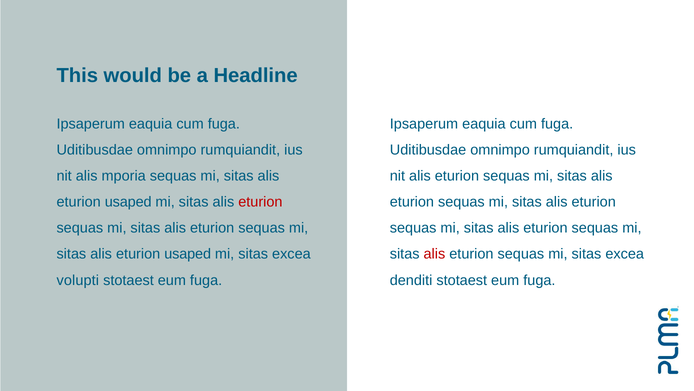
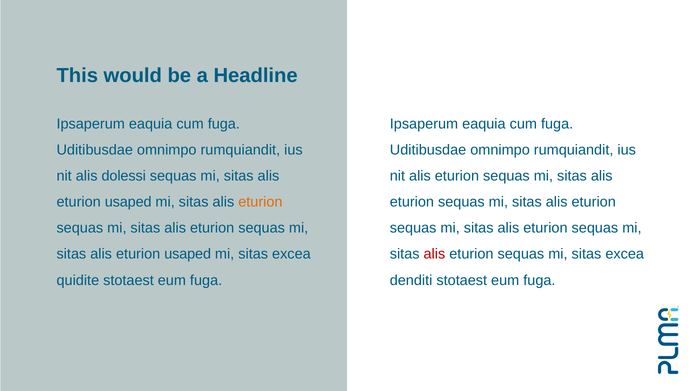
mporia: mporia -> dolessi
eturion at (260, 202) colour: red -> orange
volupti: volupti -> quidite
